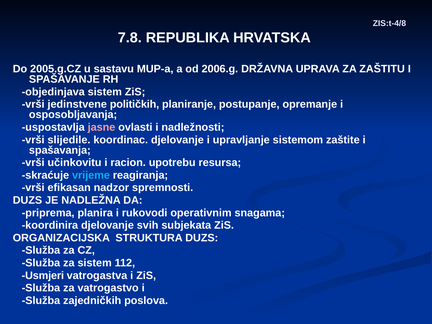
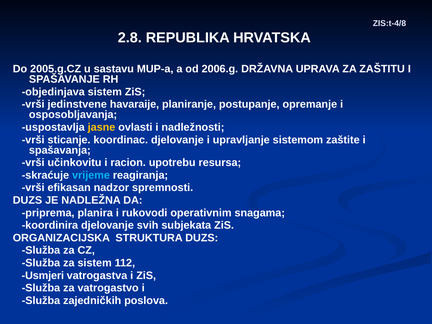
7.8: 7.8 -> 2.8
političkih: političkih -> havaraije
jasne colour: pink -> yellow
slijedile: slijedile -> sticanje
